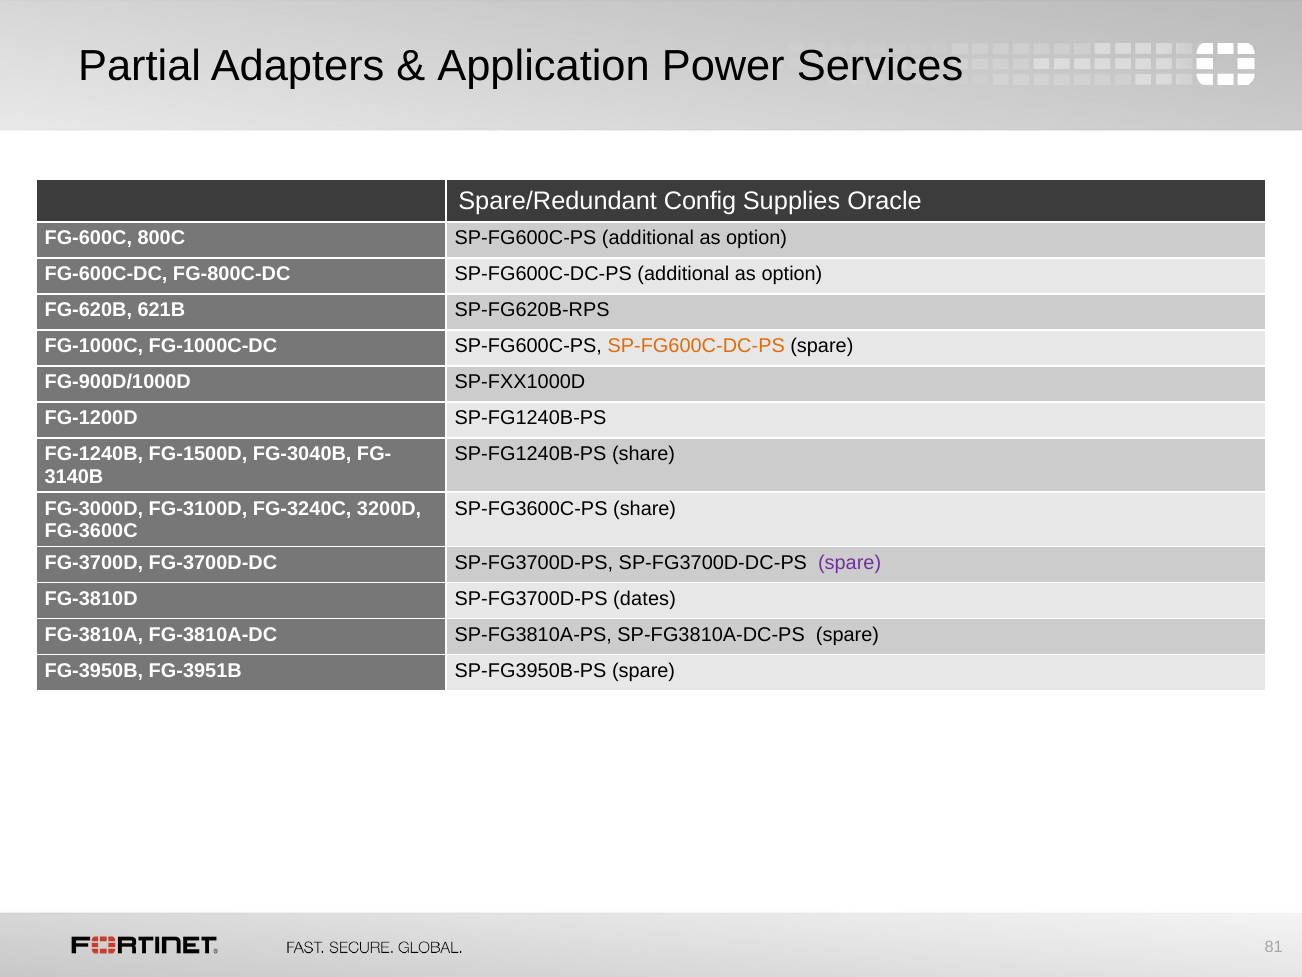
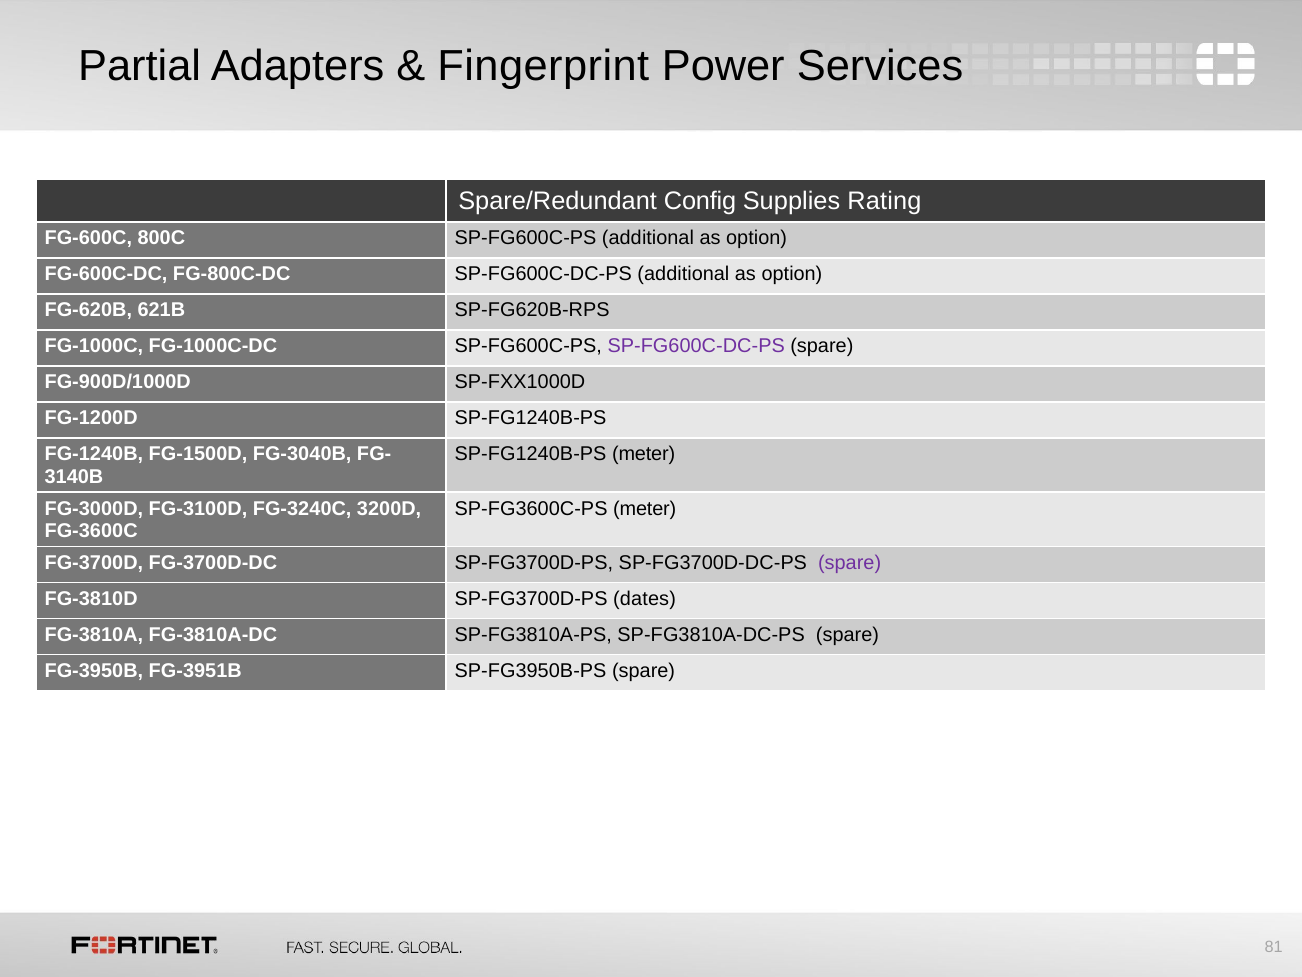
Application: Application -> Fingerprint
Oracle: Oracle -> Rating
SP-FG600C-DC-PS at (696, 346) colour: orange -> purple
SP-FG1240B-PS share: share -> meter
SP-FG3600C-PS share: share -> meter
